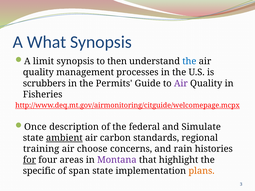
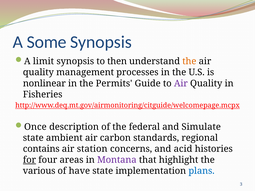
What: What -> Some
the at (189, 61) colour: blue -> orange
scrubbers: scrubbers -> nonlinear
ambient underline: present -> none
training: training -> contains
choose: choose -> station
rain: rain -> acid
specific: specific -> various
span: span -> have
plans colour: orange -> blue
